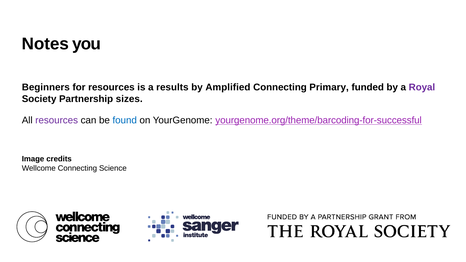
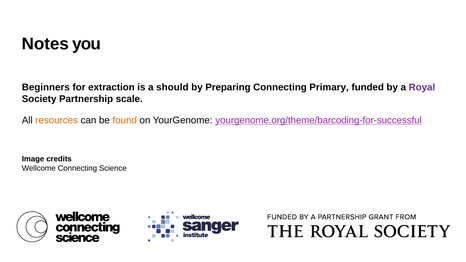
for resources: resources -> extraction
results: results -> should
Amplified: Amplified -> Preparing
sizes: sizes -> scale
resources at (57, 120) colour: purple -> orange
found colour: blue -> orange
